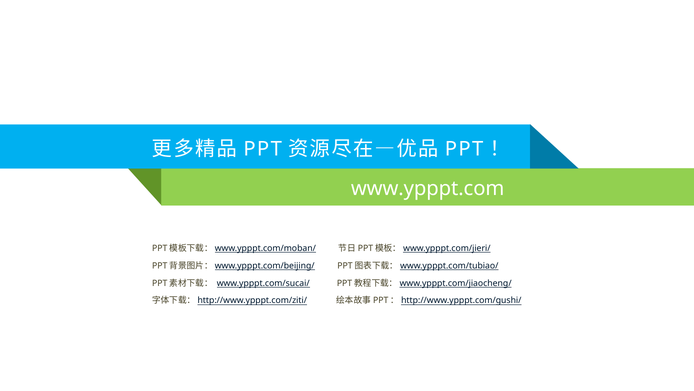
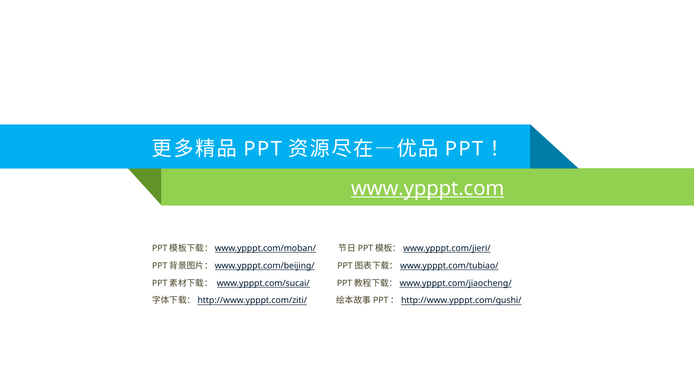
www.ypppt.com underline: none -> present
